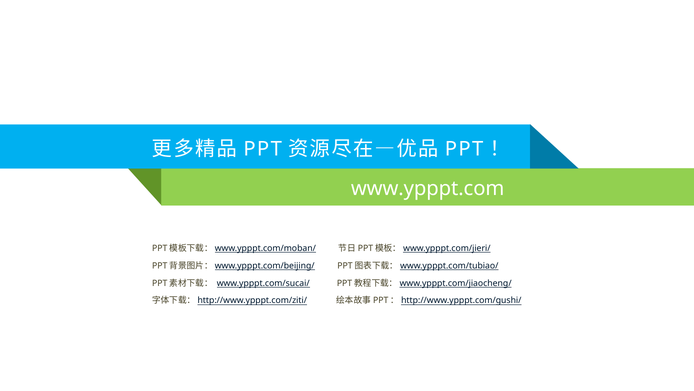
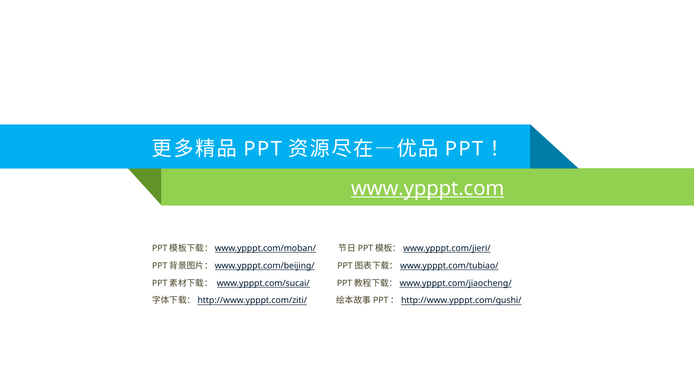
www.ypppt.com underline: none -> present
